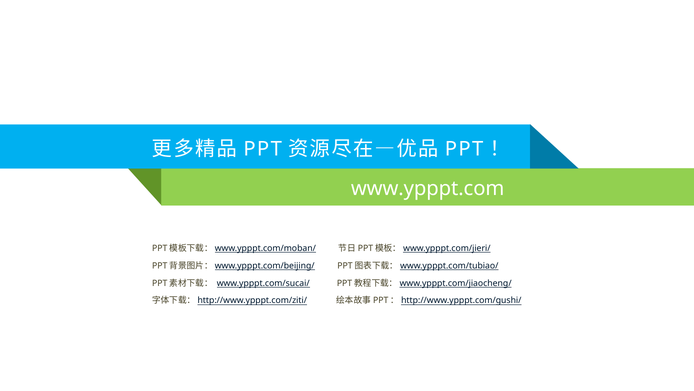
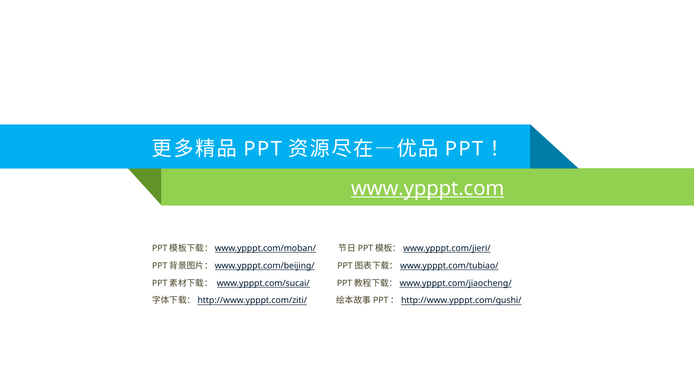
www.ypppt.com underline: none -> present
